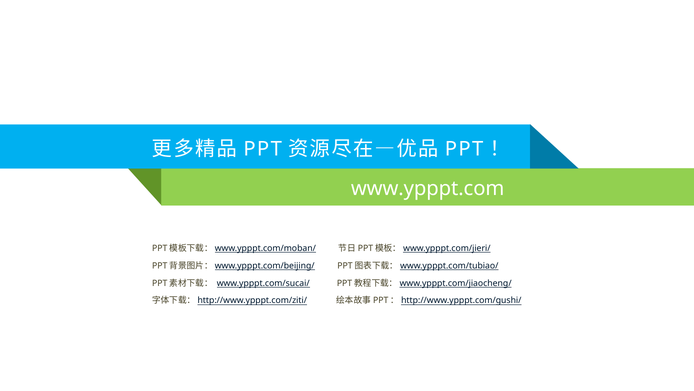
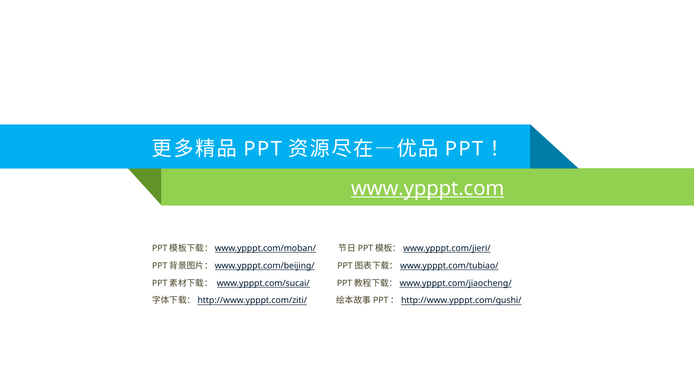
www.ypppt.com underline: none -> present
